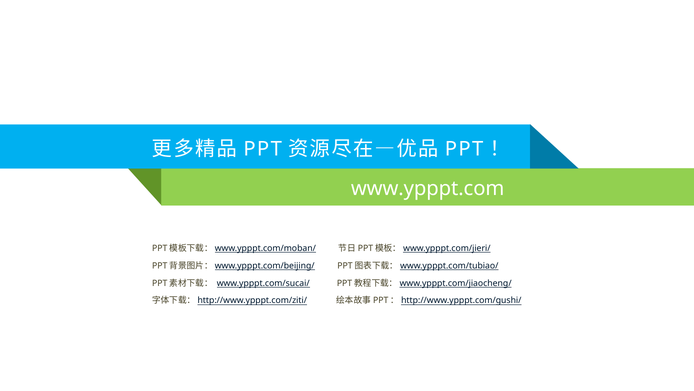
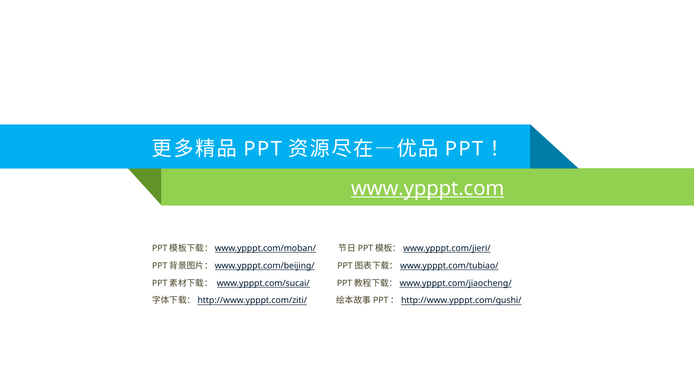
www.ypppt.com underline: none -> present
